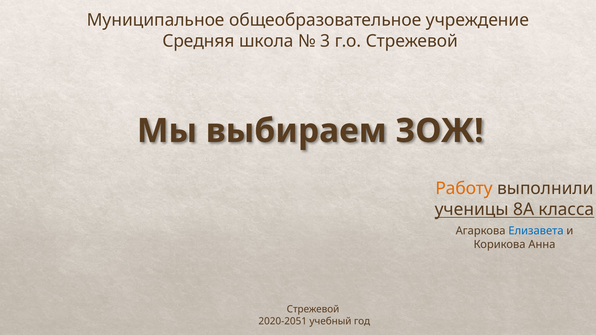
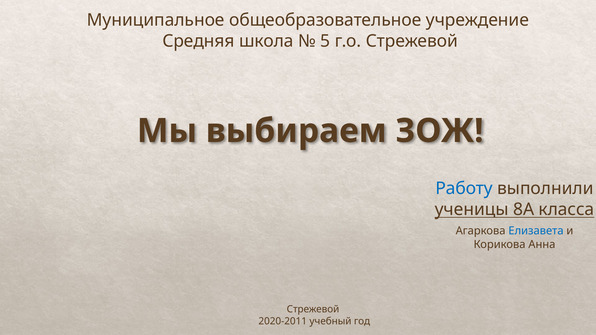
3: 3 -> 5
Работу colour: orange -> blue
2020-2051: 2020-2051 -> 2020-2011
